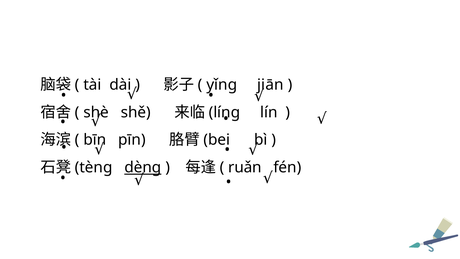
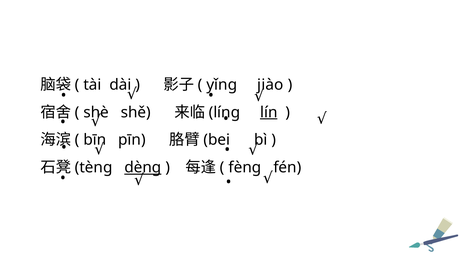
jiān: jiān -> jiào
lín underline: none -> present
ruǎn: ruǎn -> fèng
